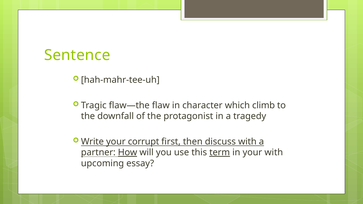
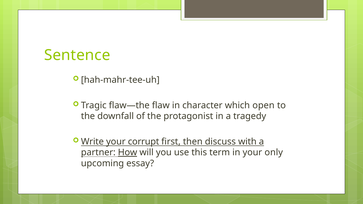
climb: climb -> open
term underline: present -> none
your with: with -> only
